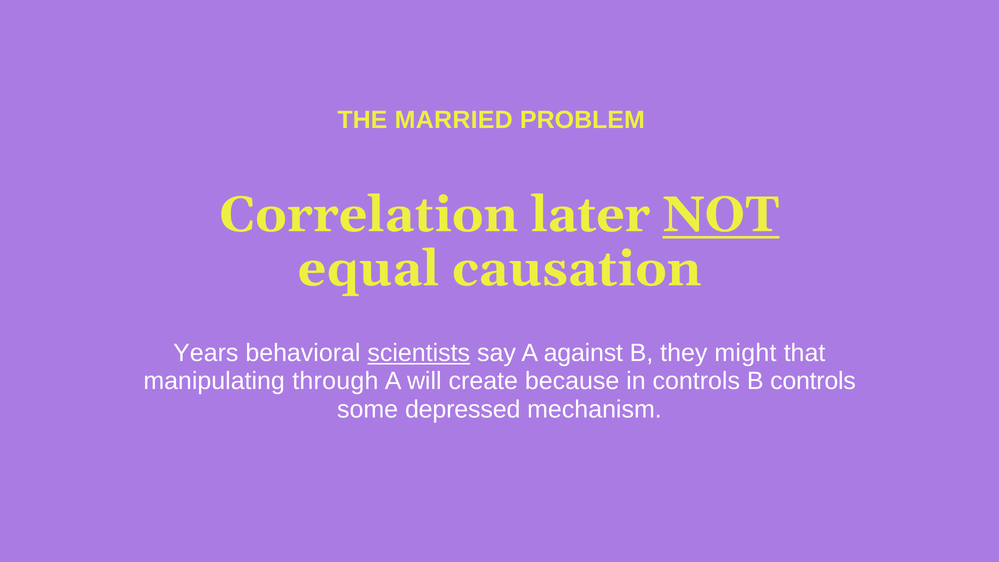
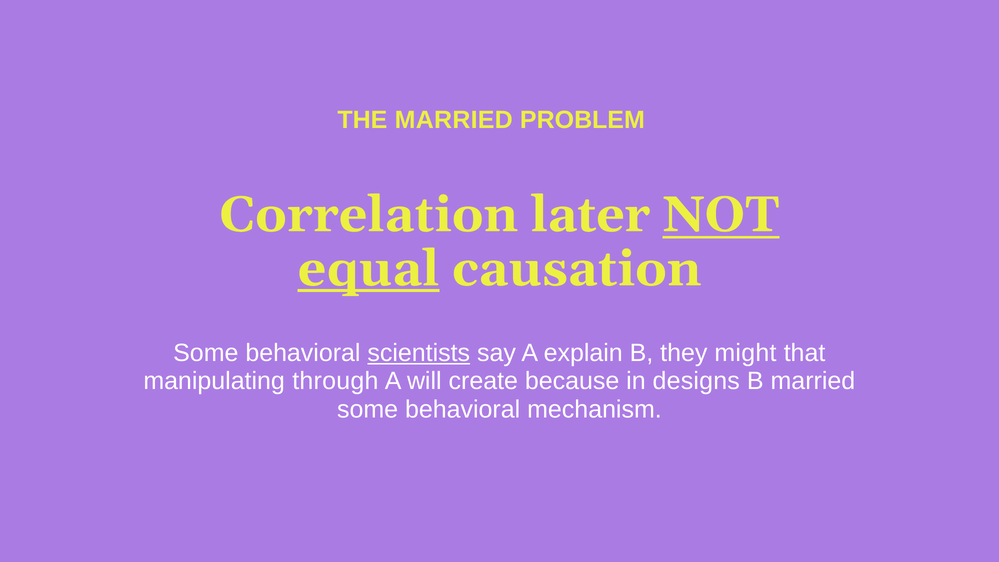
equal underline: none -> present
Years at (206, 353): Years -> Some
against: against -> explain
in controls: controls -> designs
B controls: controls -> married
depressed at (463, 409): depressed -> behavioral
